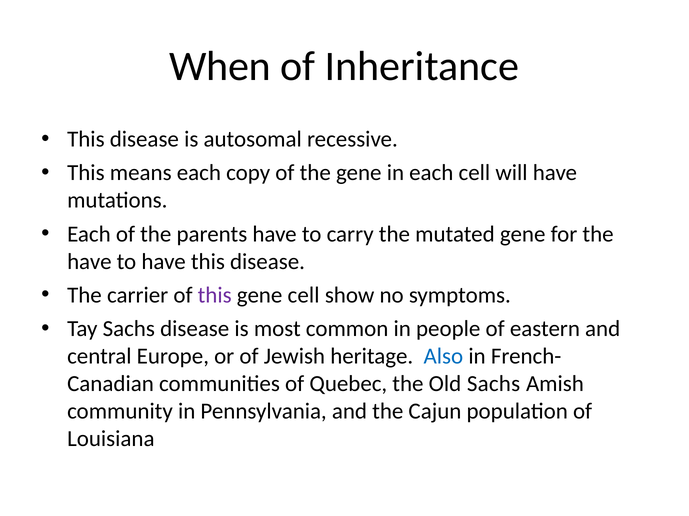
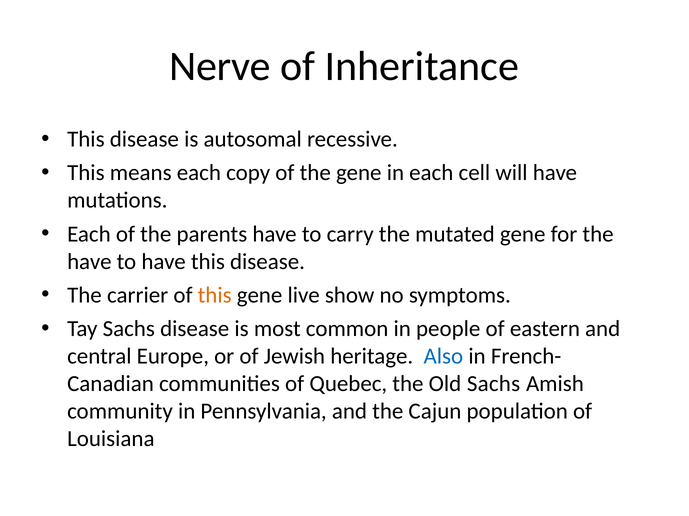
When: When -> Nerve
this at (215, 296) colour: purple -> orange
gene cell: cell -> live
